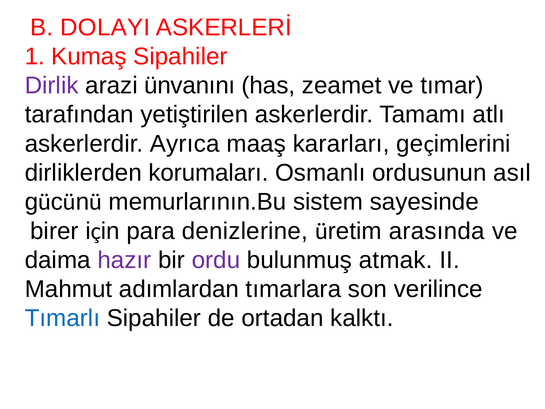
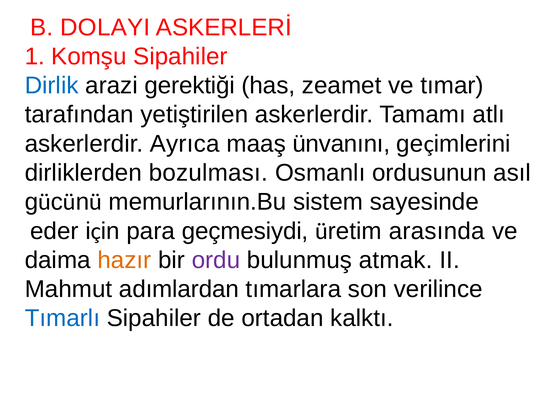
Kumaş: Kumaş -> Komşu
Dirlik colour: purple -> blue
ünvanını: ünvanını -> gerektiği
kararları: kararları -> ünvanını
korumaları: korumaları -> bozulması
birer: birer -> eder
denizlerine: denizlerine -> geçmesiydi
hazır colour: purple -> orange
